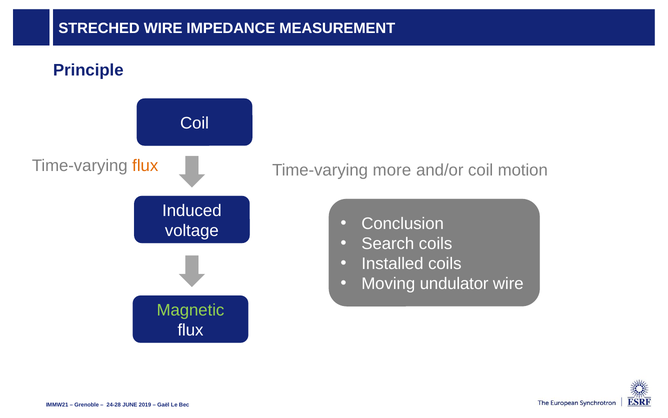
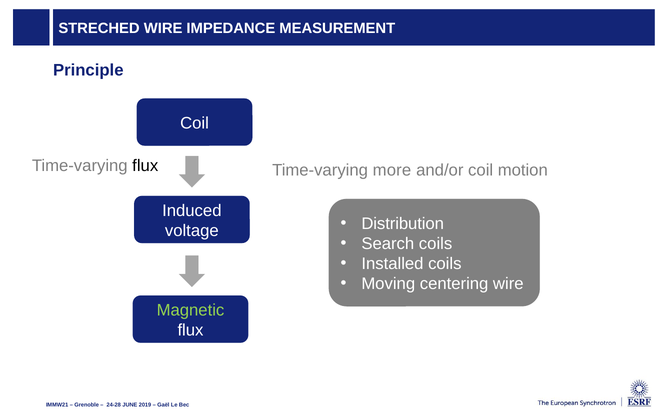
flux at (145, 166) colour: orange -> black
Conclusion: Conclusion -> Distribution
undulator: undulator -> centering
